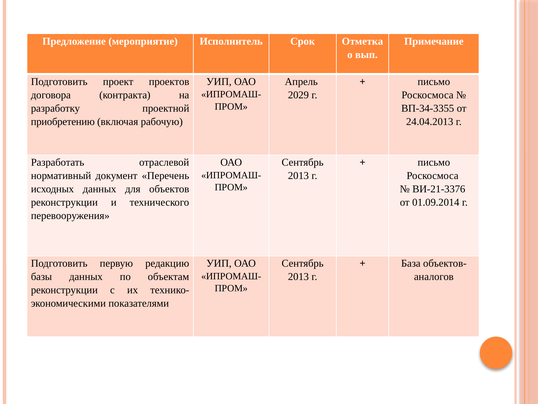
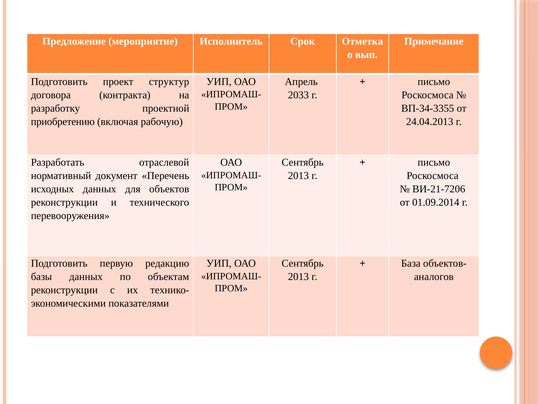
проектов: проектов -> структур
2029: 2029 -> 2033
ВИ-21-3376: ВИ-21-3376 -> ВИ-21-7206
